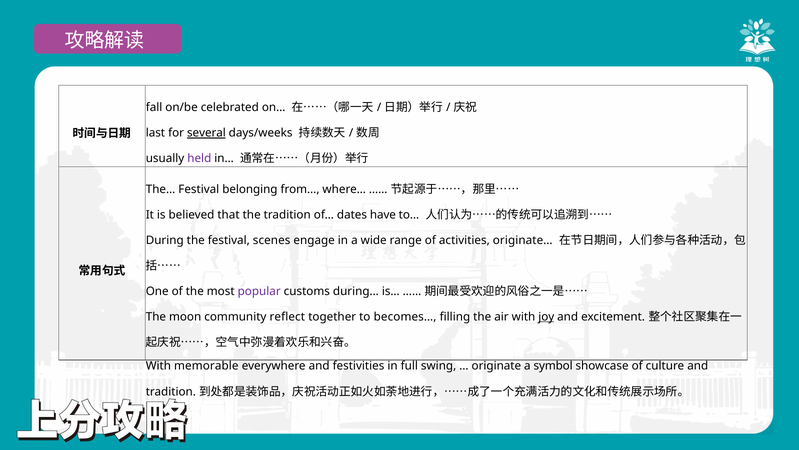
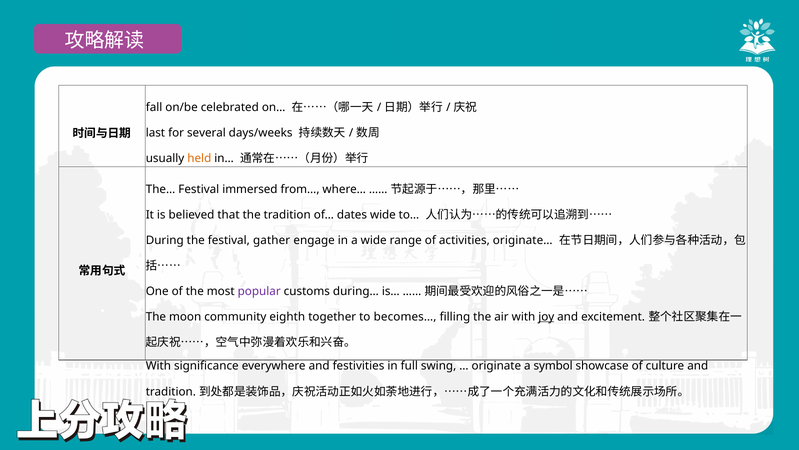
several underline: present -> none
held colour: purple -> orange
belonging: belonging -> immersed
dates have: have -> wide
scenes: scenes -> gather
reflect: reflect -> eighth
memorable: memorable -> significance
